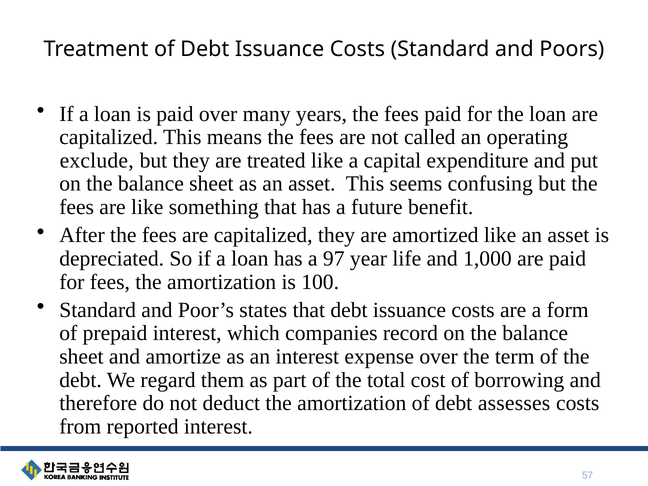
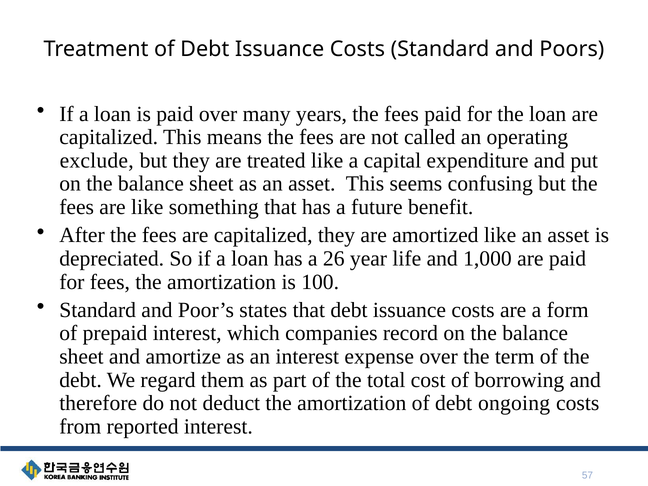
97: 97 -> 26
assesses: assesses -> ongoing
